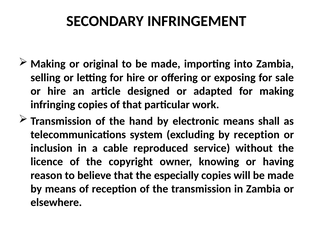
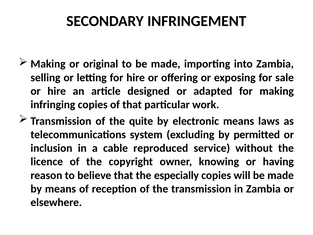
hand: hand -> quite
shall: shall -> laws
by reception: reception -> permitted
